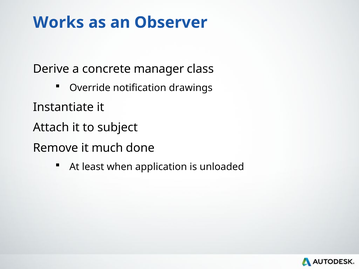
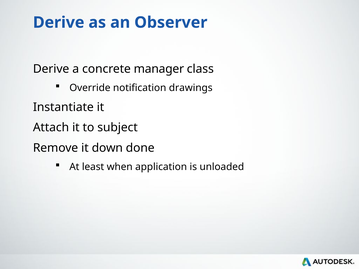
Works at (59, 22): Works -> Derive
much: much -> down
